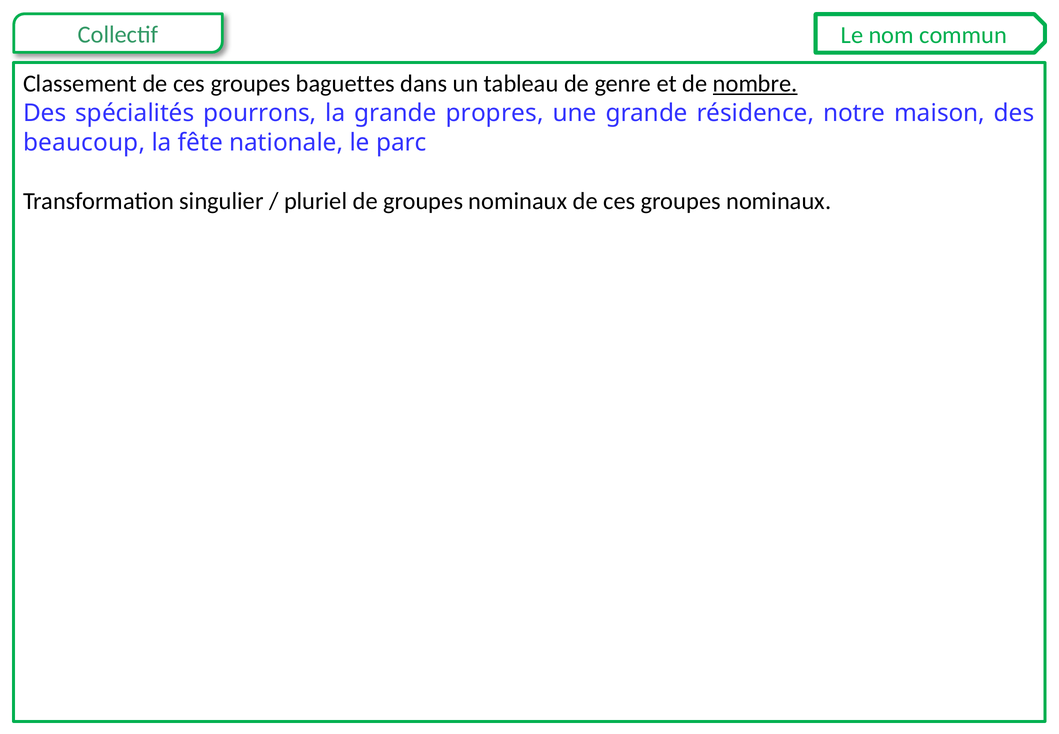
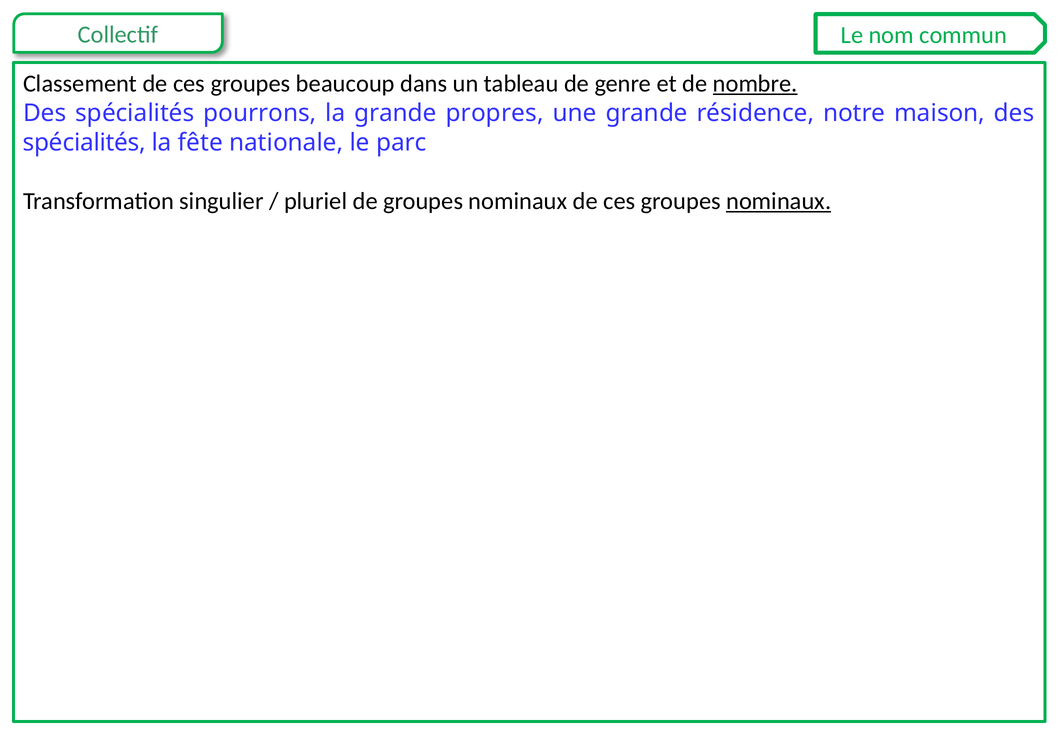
baguettes: baguettes -> beaucoup
beaucoup at (84, 142): beaucoup -> spécialités
nominaux at (779, 201) underline: none -> present
